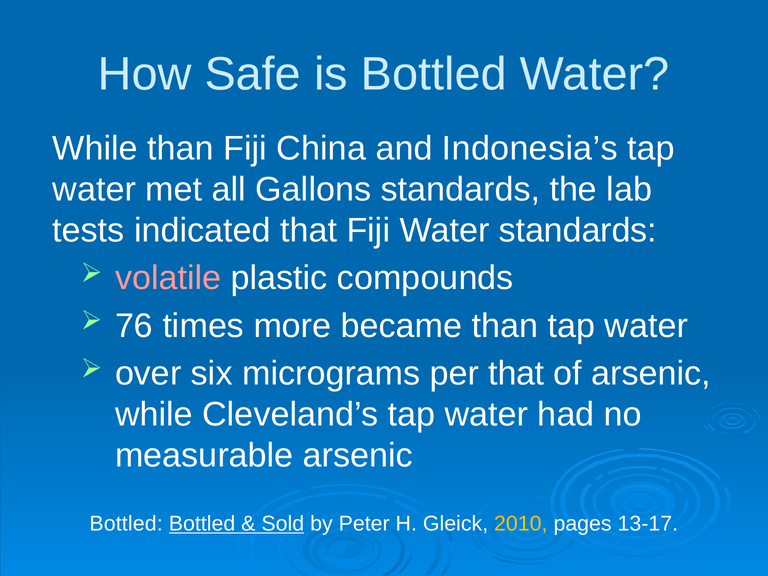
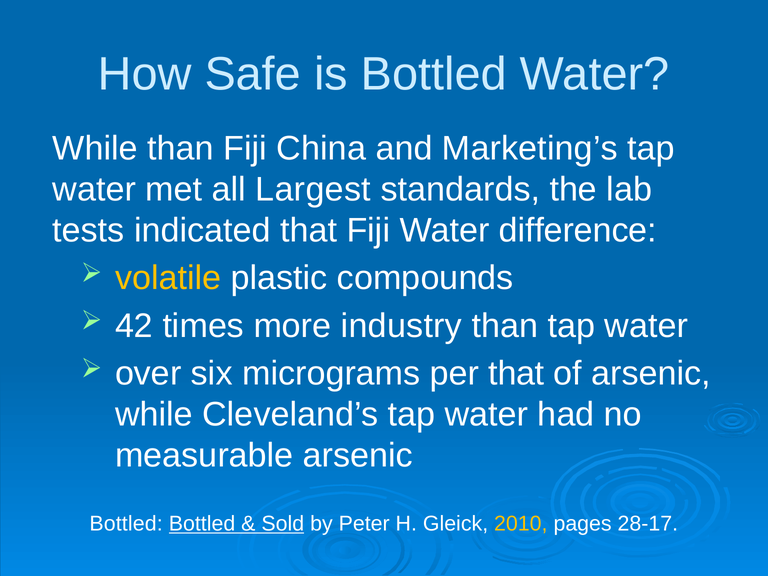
Indonesia’s: Indonesia’s -> Marketing’s
Gallons: Gallons -> Largest
Water standards: standards -> difference
volatile colour: pink -> yellow
76: 76 -> 42
became: became -> industry
13-17: 13-17 -> 28-17
